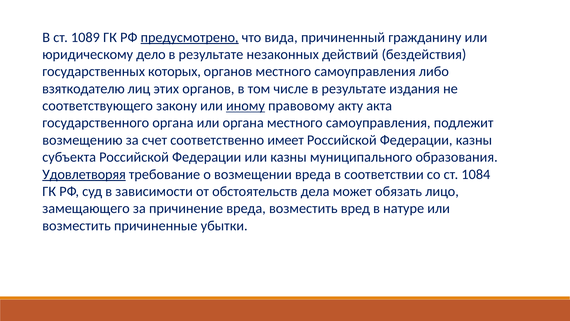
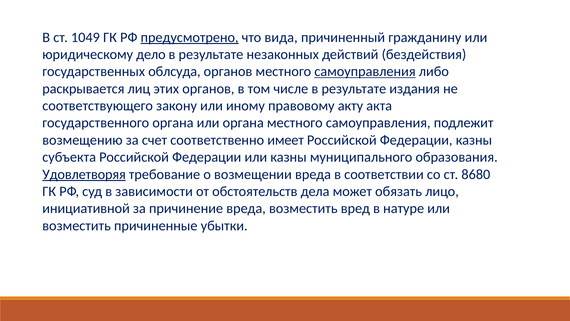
1089: 1089 -> 1049
которых: которых -> облсуда
самоуправления at (365, 71) underline: none -> present
взяткодателю: взяткодателю -> раскрывается
иному underline: present -> none
1084: 1084 -> 8680
замещающего: замещающего -> инициативной
